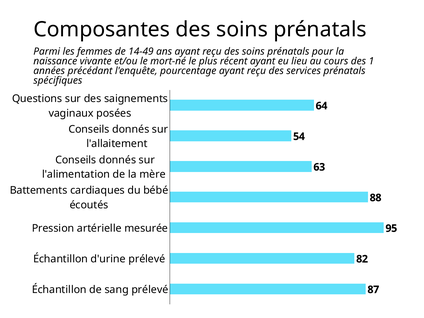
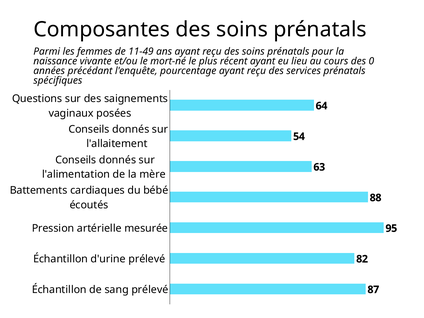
14-49: 14-49 -> 11-49
1: 1 -> 0
